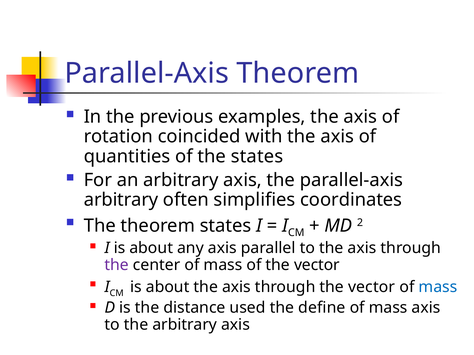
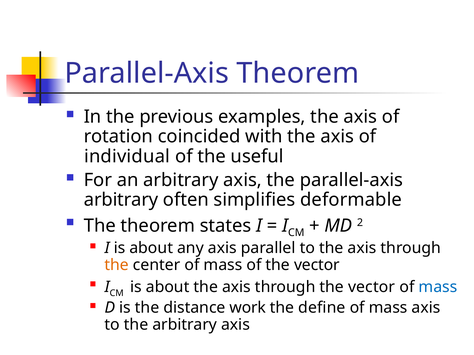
quantities: quantities -> individual
the states: states -> useful
coordinates: coordinates -> deformable
the at (117, 265) colour: purple -> orange
used: used -> work
